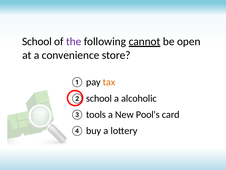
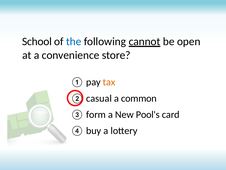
the colour: purple -> blue
school at (99, 98): school -> casual
alcoholic: alcoholic -> common
tools: tools -> form
